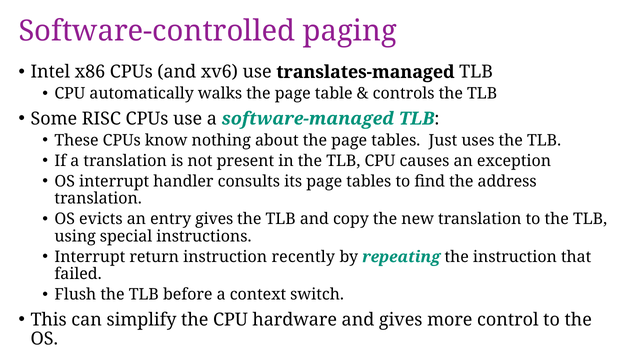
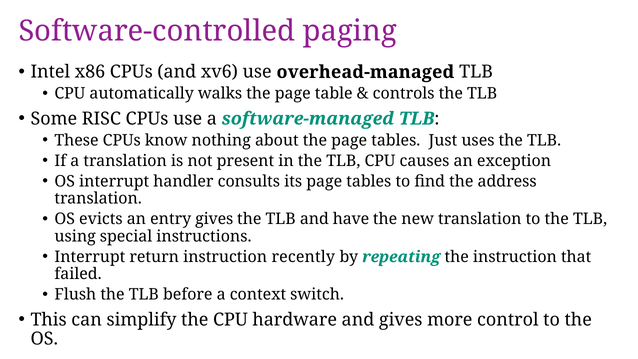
translates-managed: translates-managed -> overhead-managed
copy: copy -> have
